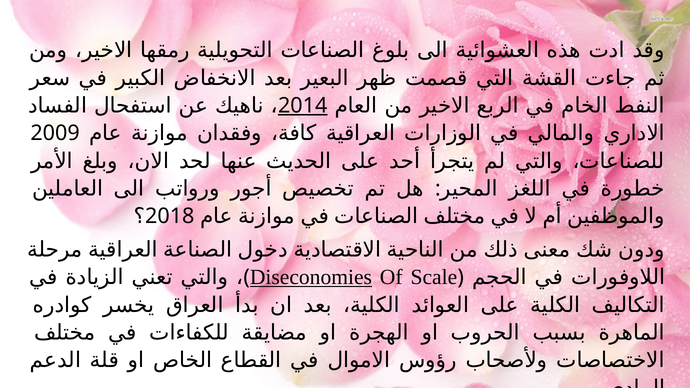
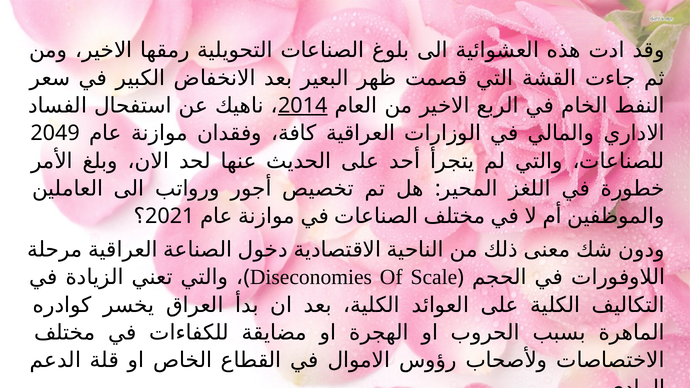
2009: 2009 -> 2049
2018: 2018 -> 2021
Diseconomies underline: present -> none
